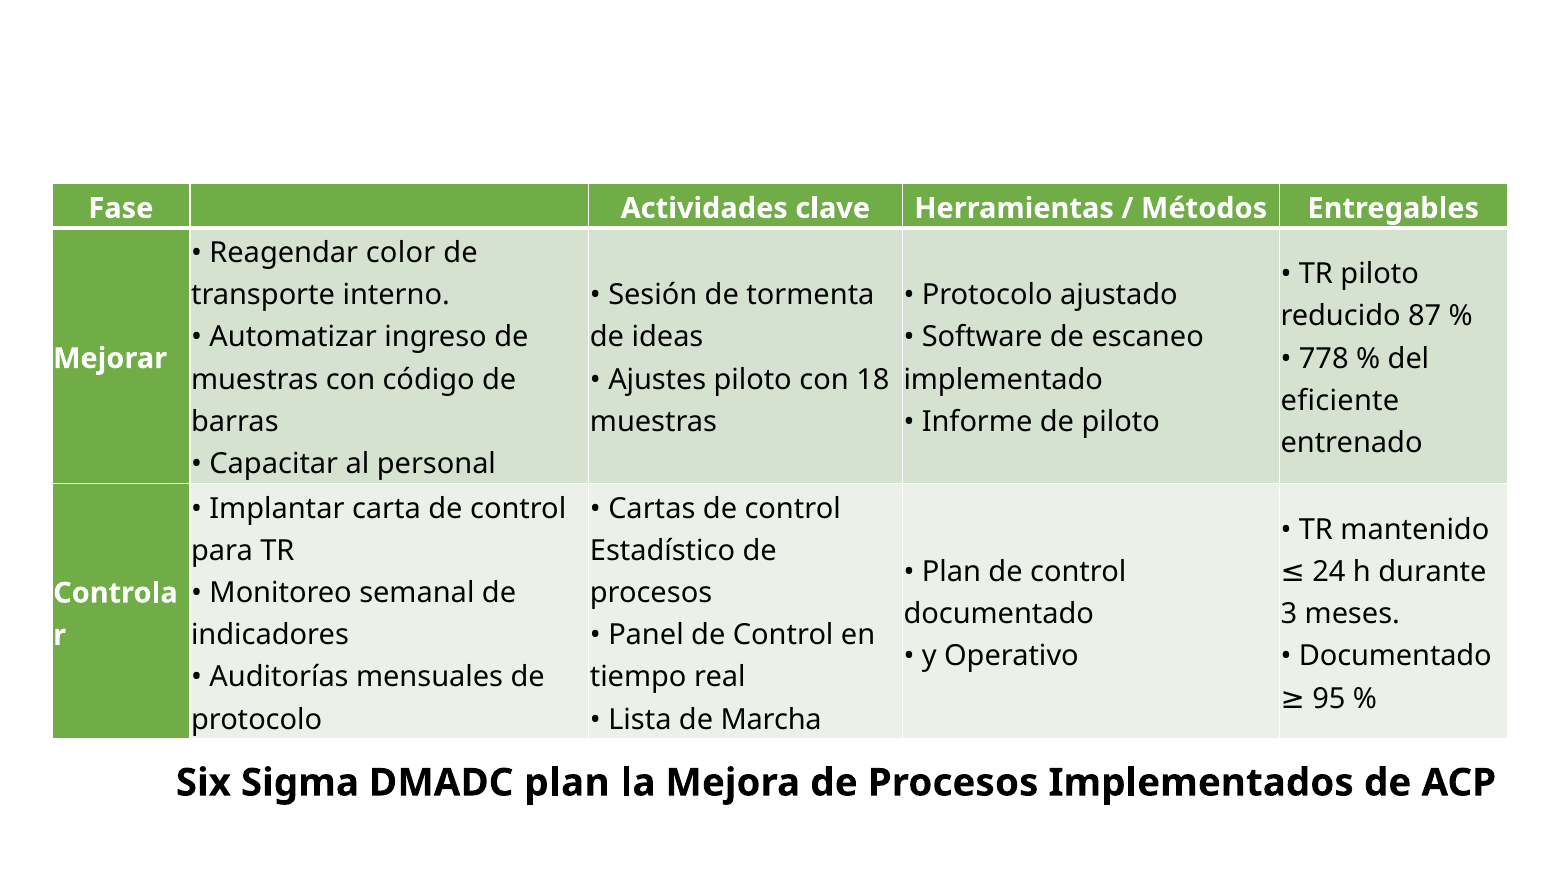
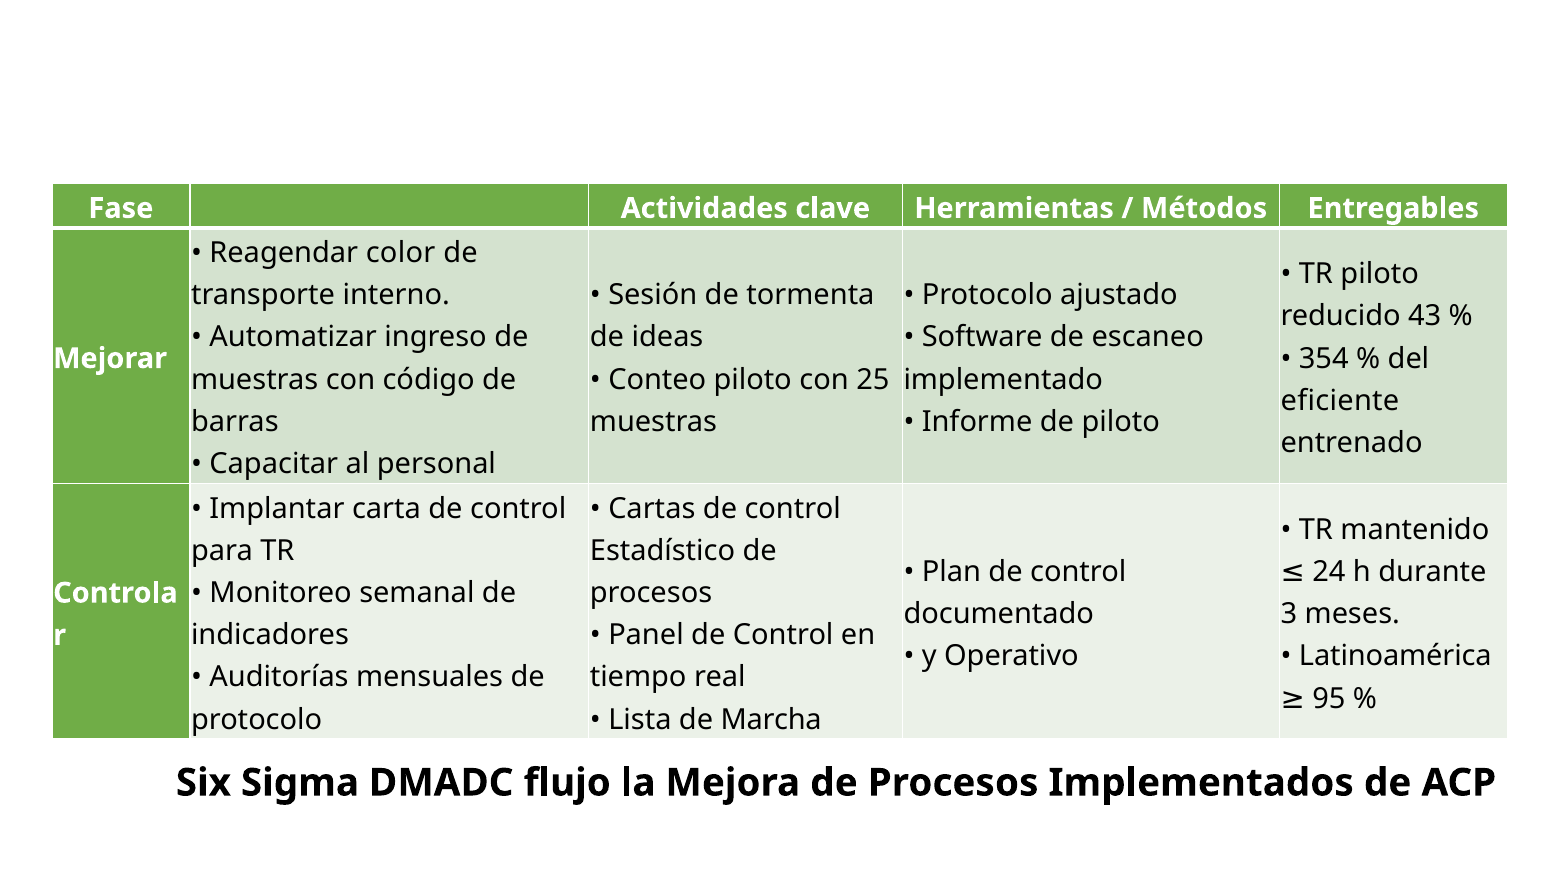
87: 87 -> 43
778: 778 -> 354
Ajustes: Ajustes -> Conteo
18: 18 -> 25
Documentado at (1395, 656): Documentado -> Latinoamérica
DMADC plan: plan -> flujo
